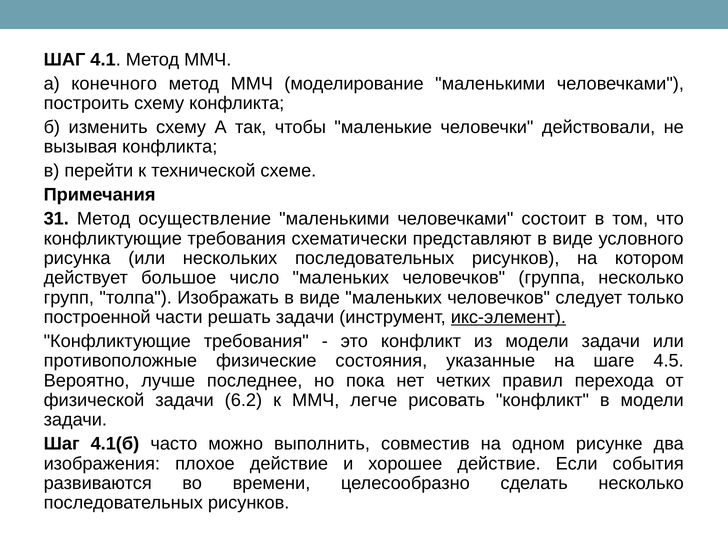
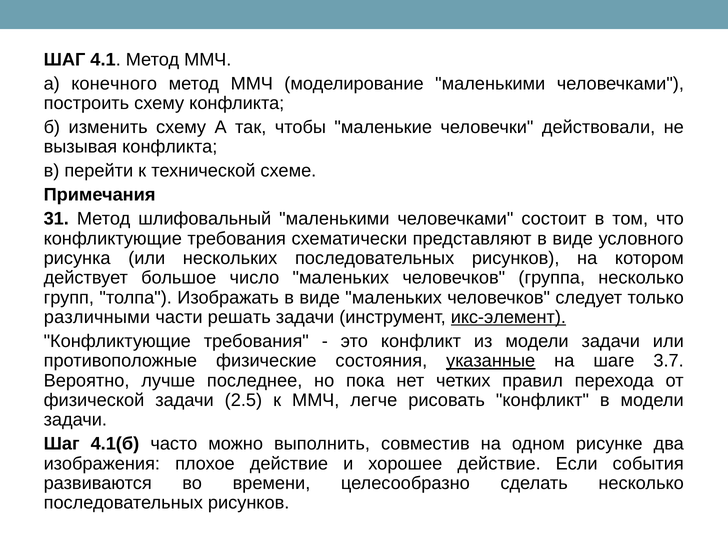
осуществление: осуществление -> шлифовальный
построенной: построенной -> различными
указанные underline: none -> present
4.5: 4.5 -> 3.7
6.2: 6.2 -> 2.5
